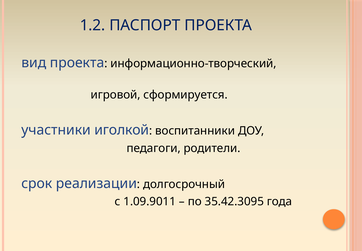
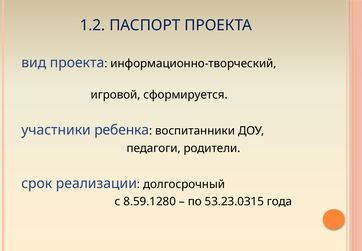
иголкой: иголкой -> ребенка
1.09.9011: 1.09.9011 -> 8.59.1280
35.42.3095: 35.42.3095 -> 53.23.0315
